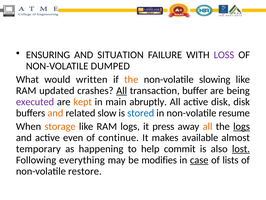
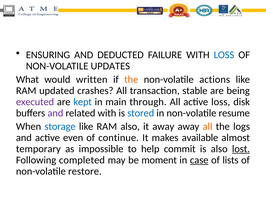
SITUATION: SITUATION -> DEDUCTED
LOSS at (224, 55) colour: purple -> blue
DUMPED: DUMPED -> UPDATES
slowing: slowing -> actions
All at (122, 90) underline: present -> none
buffer: buffer -> stable
kept colour: orange -> blue
abruptly: abruptly -> through
active disk: disk -> loss
and at (55, 113) colour: orange -> purple
related slow: slow -> with
storage colour: orange -> blue
RAM logs: logs -> also
it press: press -> away
logs at (242, 126) underline: present -> none
happening: happening -> impossible
everything: everything -> completed
modifies: modifies -> moment
